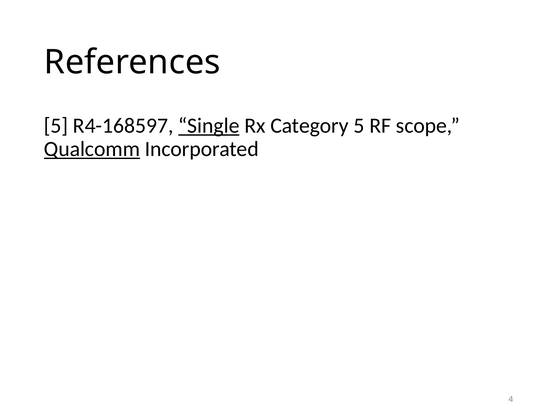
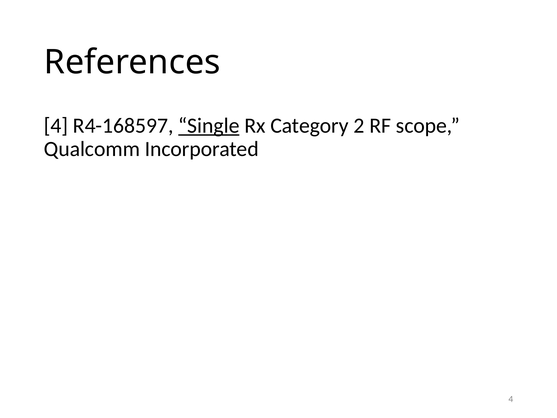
5 at (56, 126): 5 -> 4
Category 5: 5 -> 2
Qualcomm underline: present -> none
